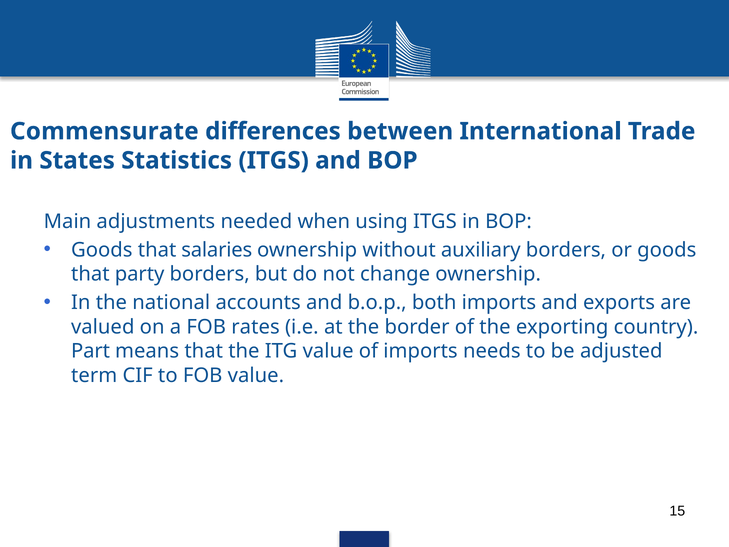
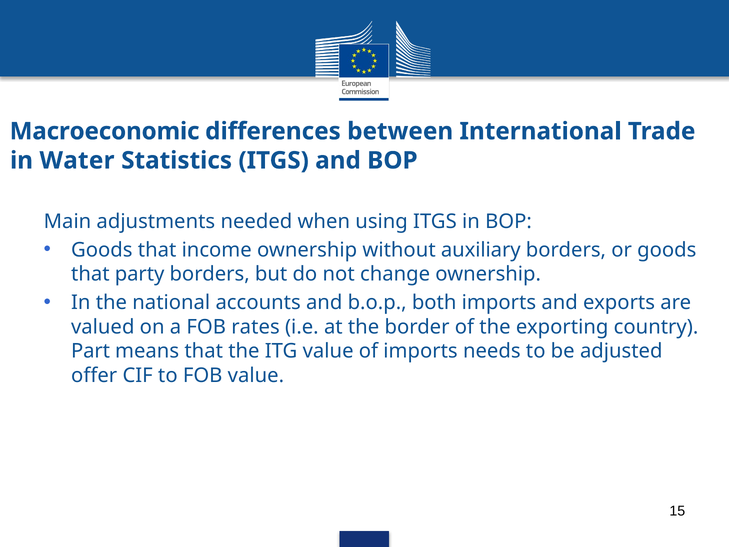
Commensurate: Commensurate -> Macroeconomic
States: States -> Water
salaries: salaries -> income
term: term -> offer
